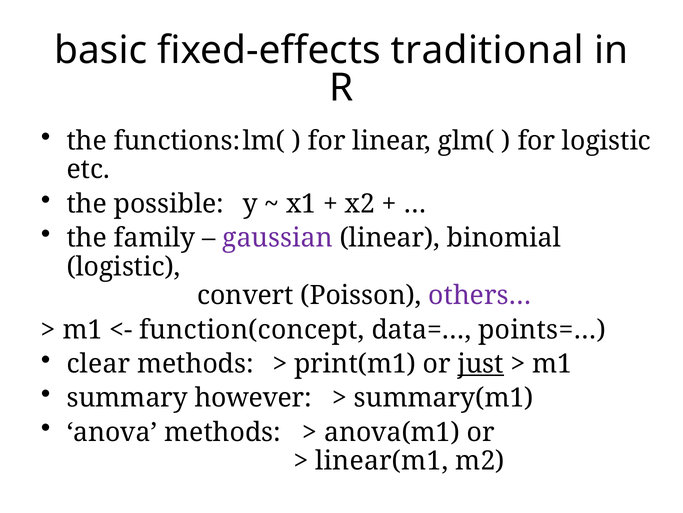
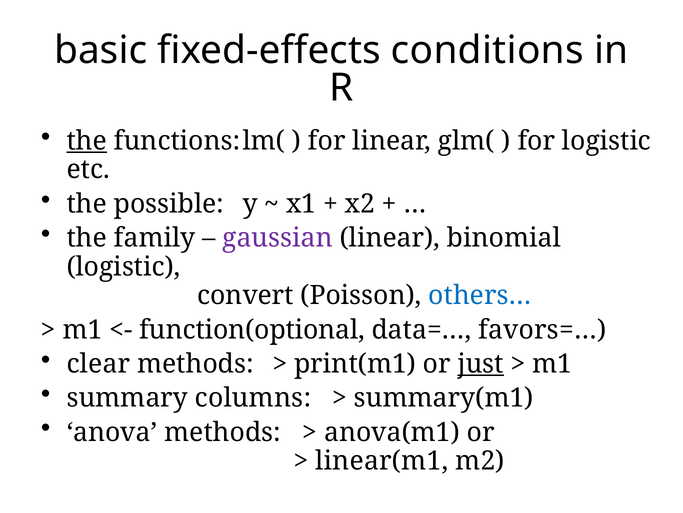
traditional: traditional -> conditions
the at (87, 141) underline: none -> present
others… colour: purple -> blue
function(concept: function(concept -> function(optional
points=…: points=… -> favors=…
however: however -> columns
